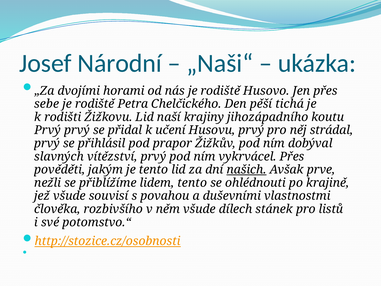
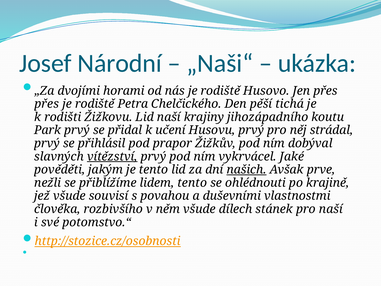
sebe at (47, 104): sebe -> přes
Prvý at (48, 130): Prvý -> Park
vítězství underline: none -> present
vykrvácel Přes: Přes -> Jaké
pro listů: listů -> naší
